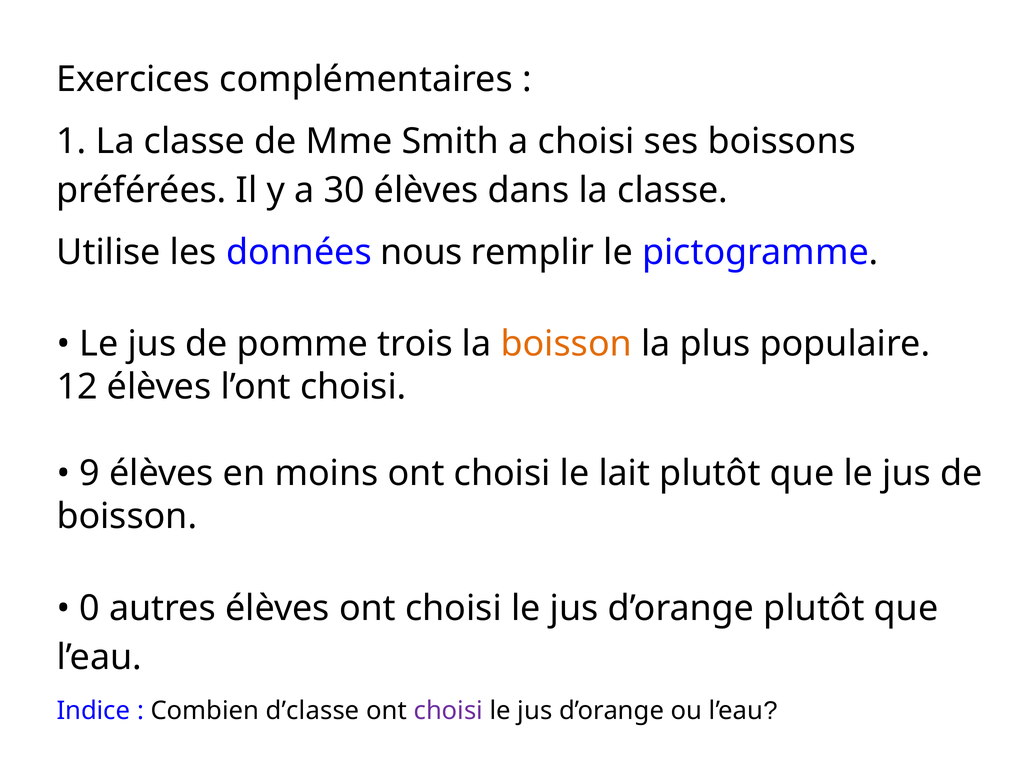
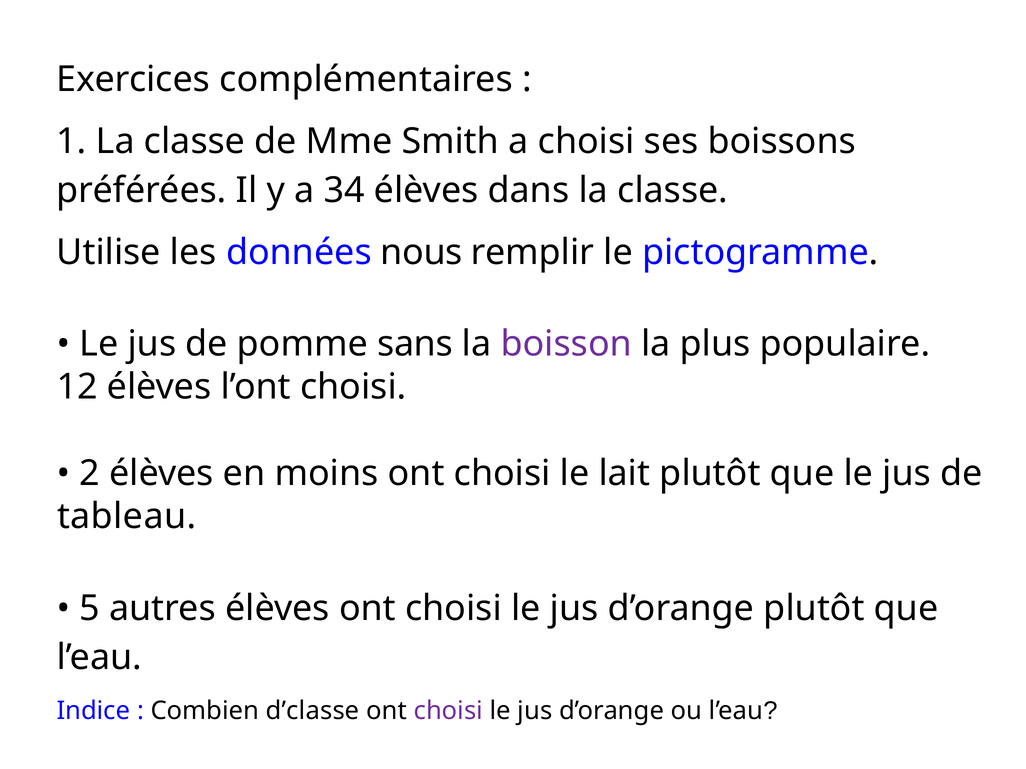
30: 30 -> 34
trois: trois -> sans
boisson at (566, 344) colour: orange -> purple
9: 9 -> 2
boisson at (127, 517): boisson -> tableau
0: 0 -> 5
